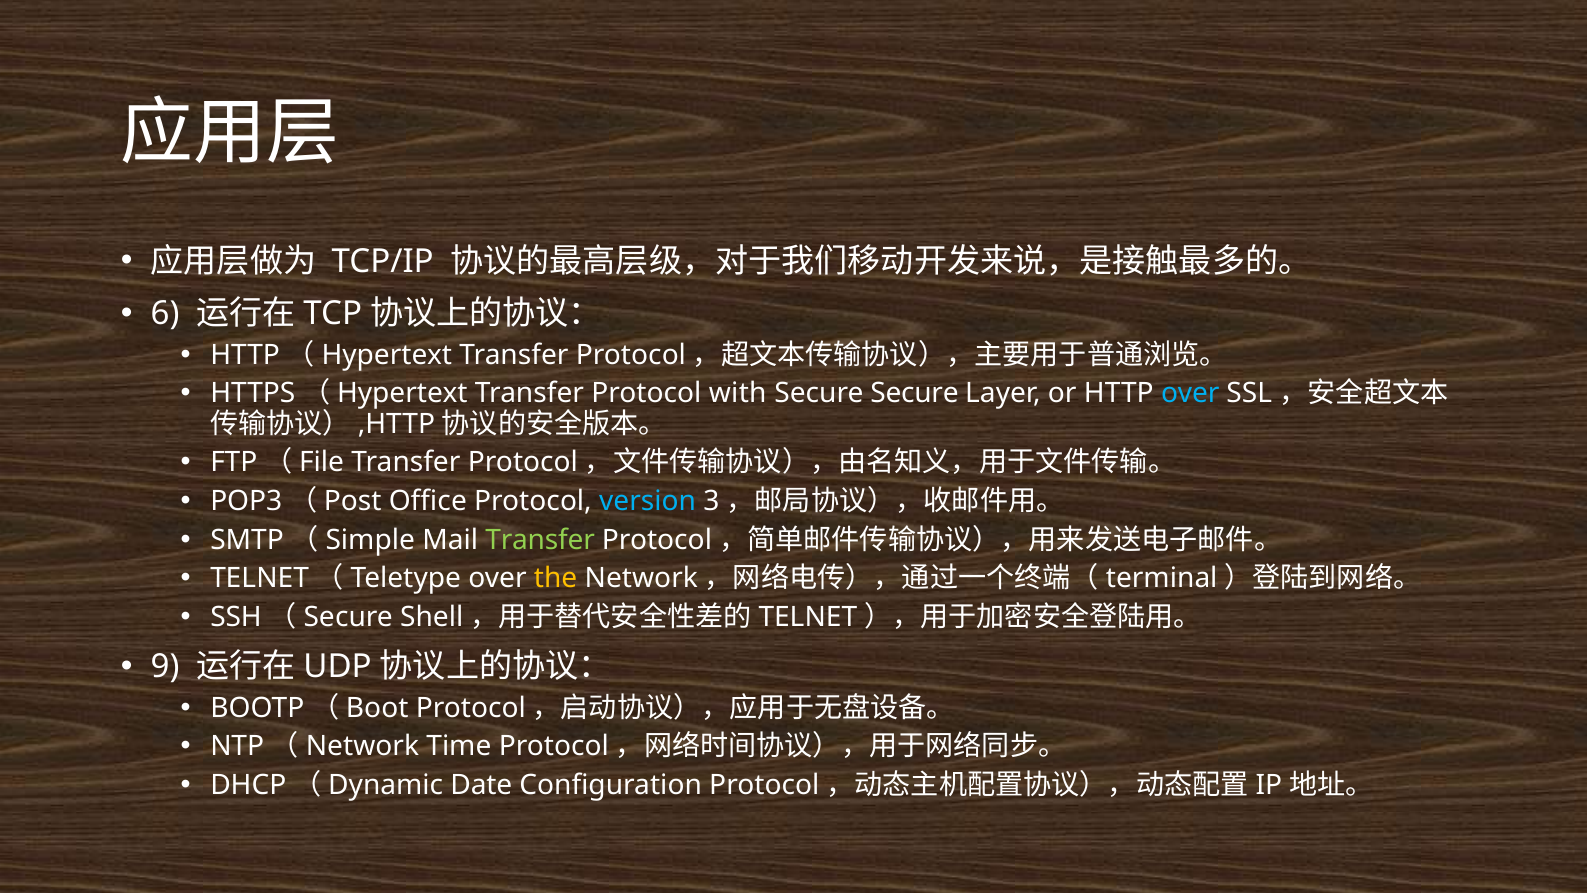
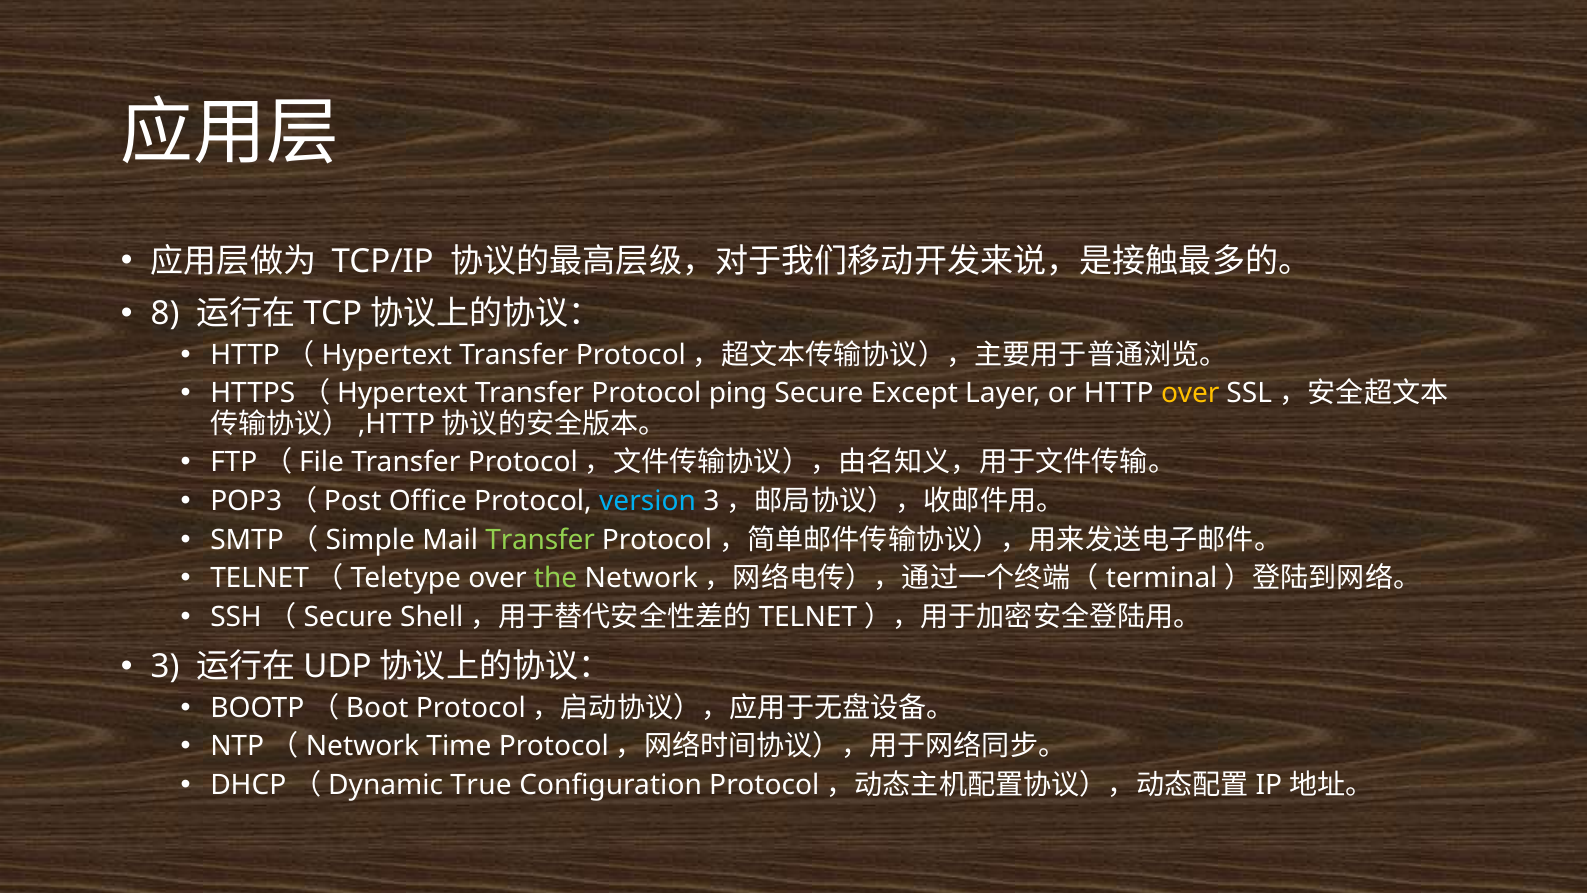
6: 6 -> 8
with: with -> ping
Secure Secure: Secure -> Except
over at (1190, 393) colour: light blue -> yellow
the colour: yellow -> light green
9 at (165, 666): 9 -> 3
Date: Date -> True
